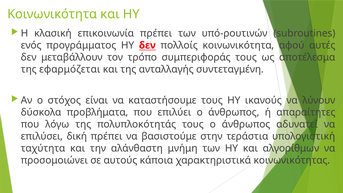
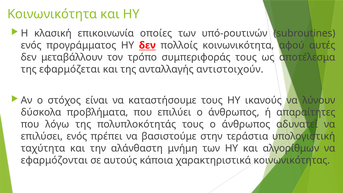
επικοινωνία πρέπει: πρέπει -> οποίες
συντεταγμένη: συντεταγμένη -> αντιστοιχούν
επιλύσει δική: δική -> ενός
προσομοιώνει: προσομοιώνει -> εφαρμόζονται
